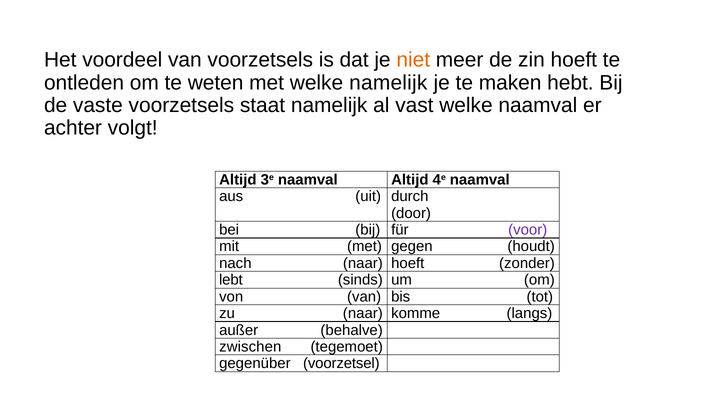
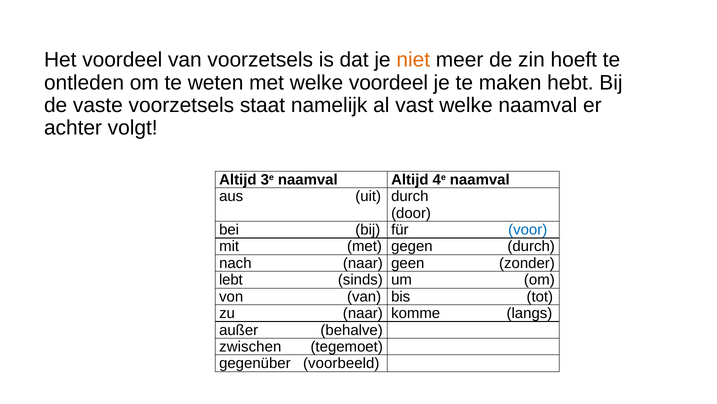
welke namelijk: namelijk -> voordeel
voor colour: purple -> blue
gegen houdt: houdt -> durch
naar hoeft: hoeft -> geen
voorzetsel: voorzetsel -> voorbeeld
